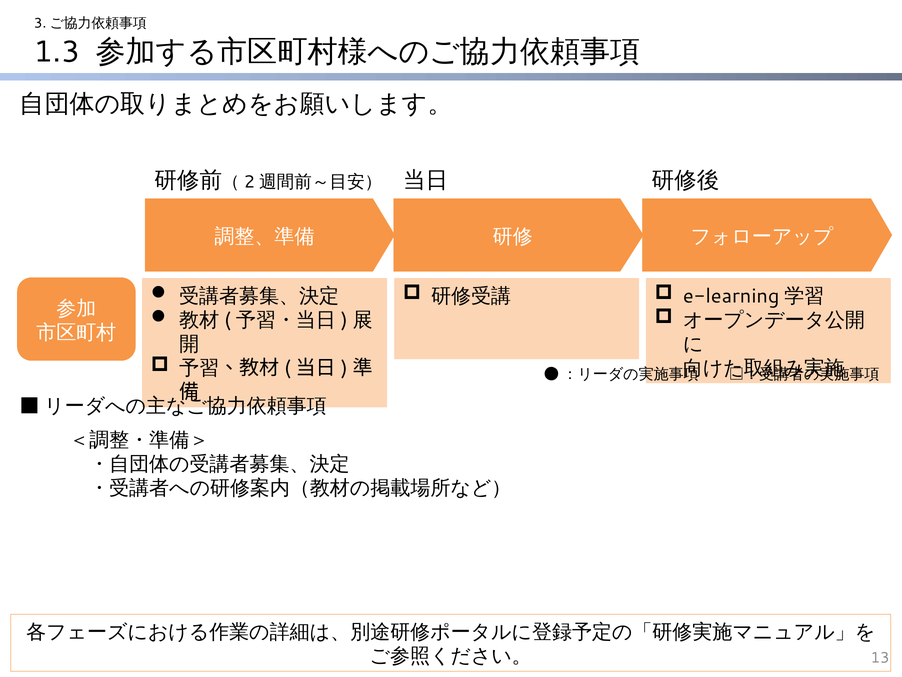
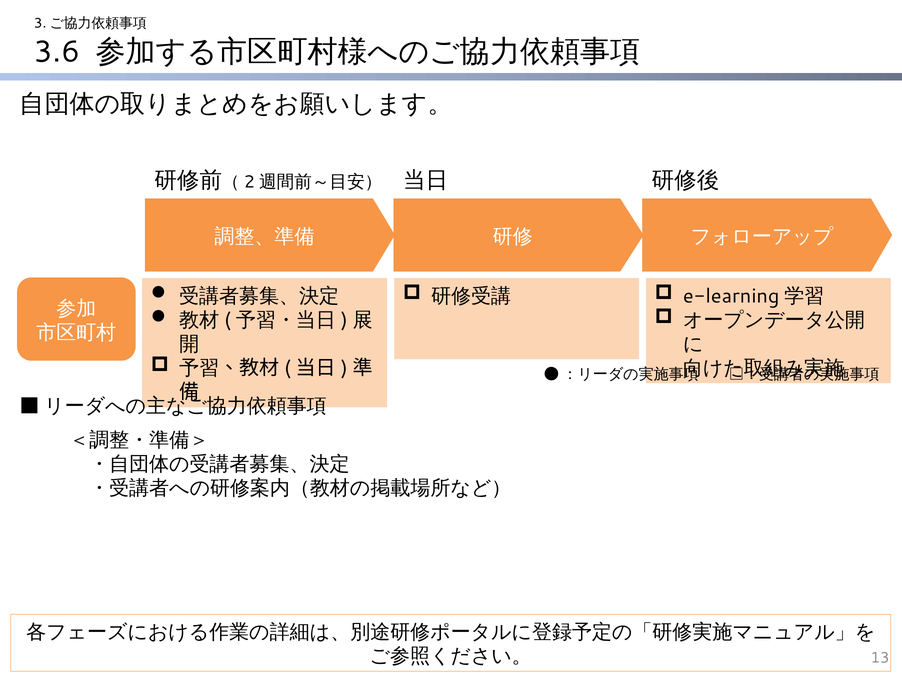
1.3: 1.3 -> 3.6
